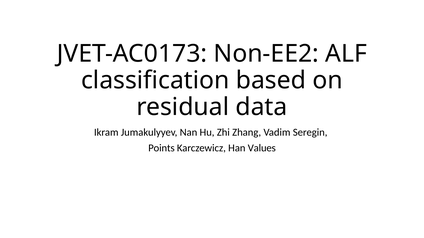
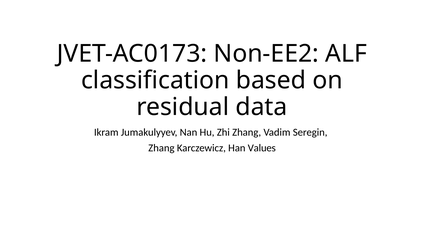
Points at (161, 148): Points -> Zhang
